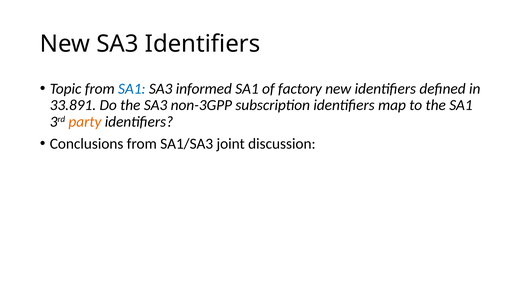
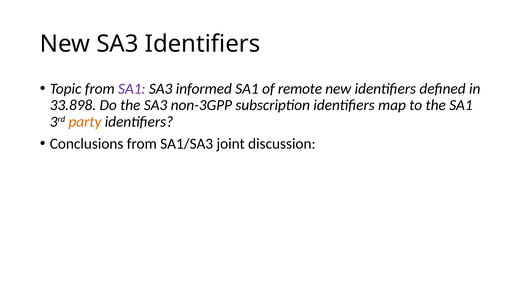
SA1 at (132, 89) colour: blue -> purple
factory: factory -> remote
33.891: 33.891 -> 33.898
